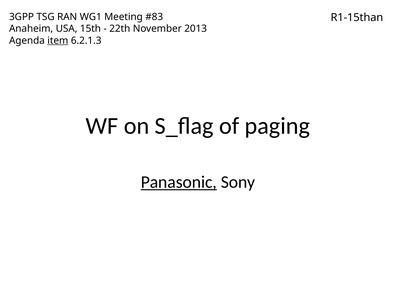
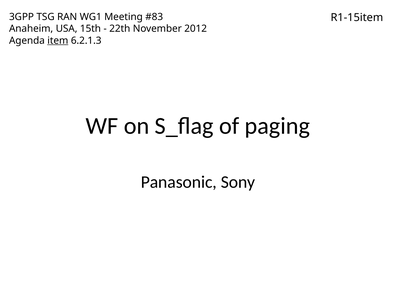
R1-15than: R1-15than -> R1-15item
2013: 2013 -> 2012
Panasonic underline: present -> none
